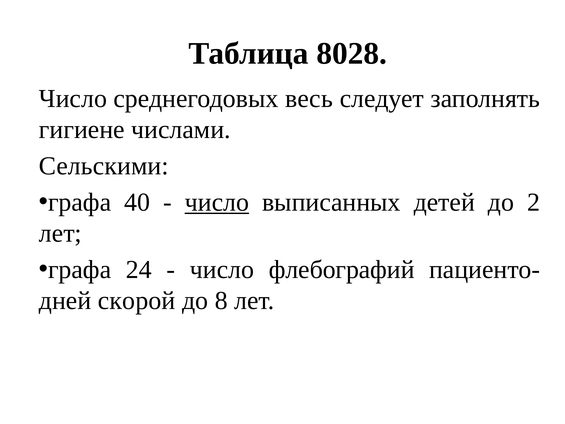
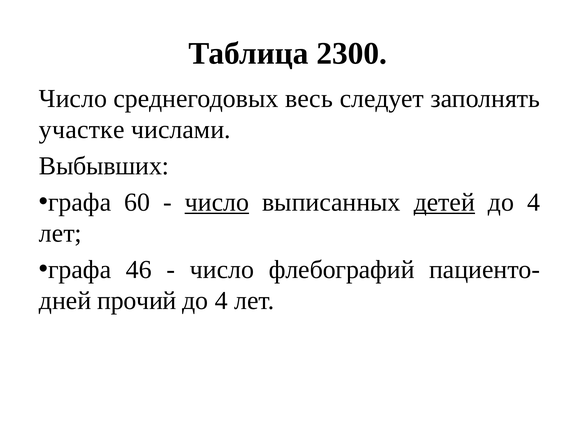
8028: 8028 -> 2300
гигиене: гигиене -> участке
Сельскими: Сельскими -> Выбывших
40: 40 -> 60
детей underline: none -> present
2 at (534, 202): 2 -> 4
24: 24 -> 46
скорой: скорой -> прочий
8 at (221, 301): 8 -> 4
